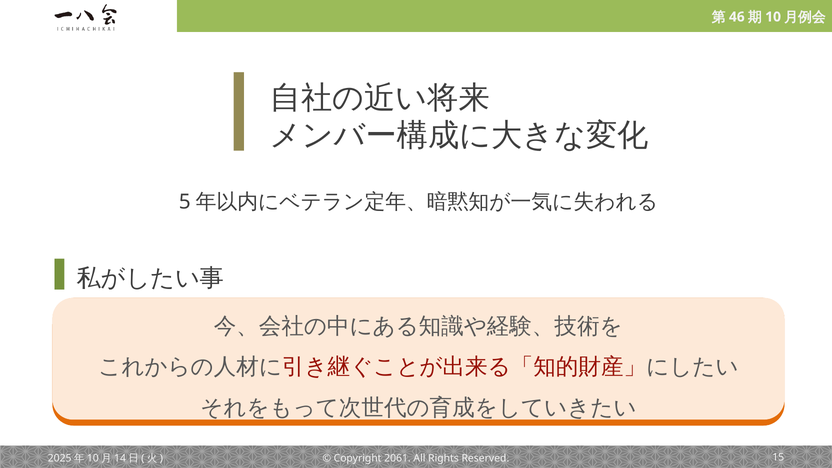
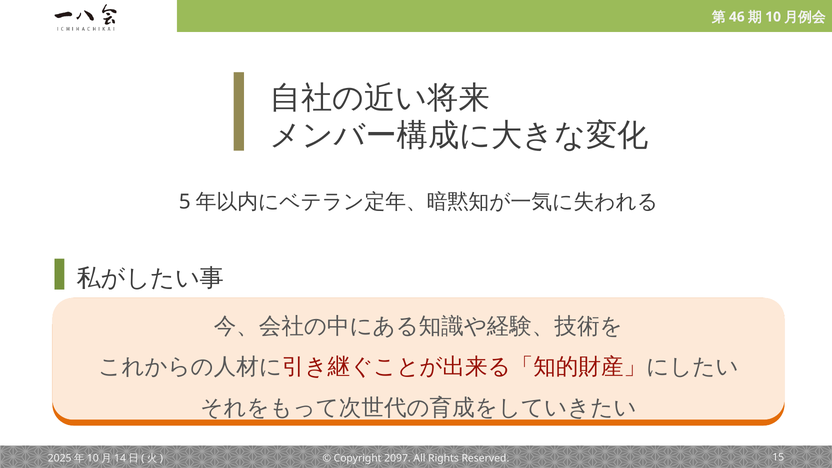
2061: 2061 -> 2097
